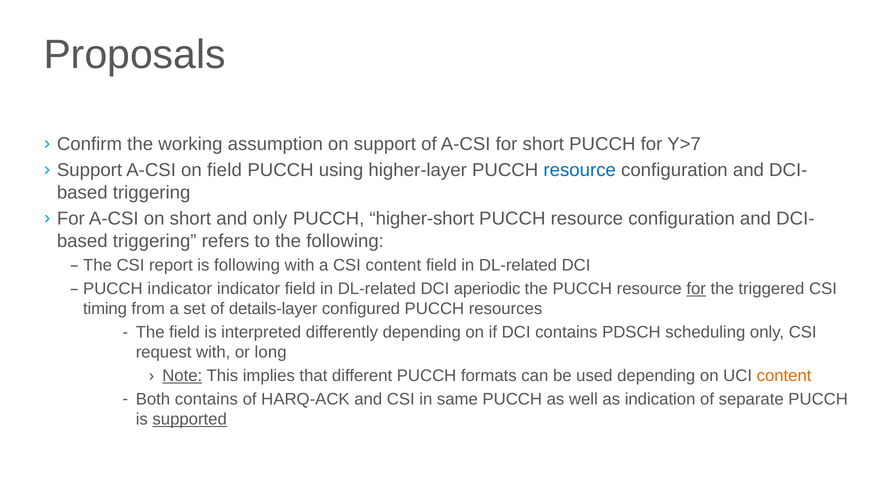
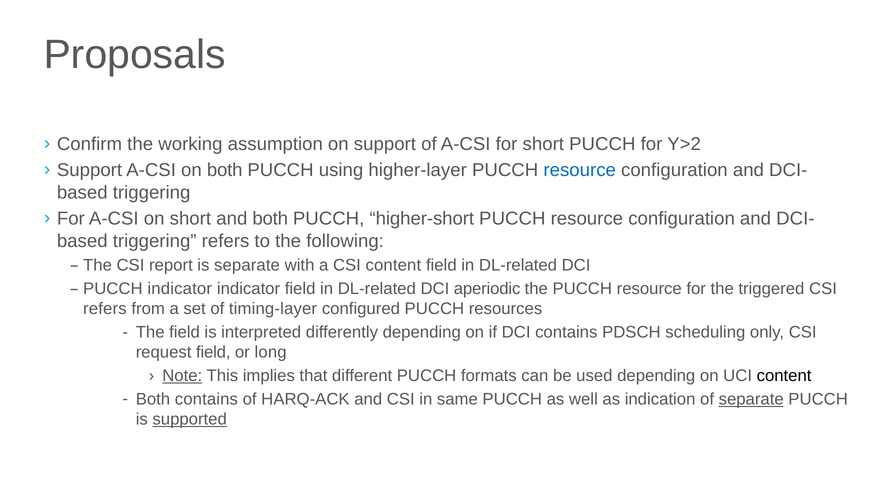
Y>7: Y>7 -> Y>2
on field: field -> both
and only: only -> both
is following: following -> separate
for at (696, 289) underline: present -> none
timing at (105, 309): timing -> refers
details-layer: details-layer -> timing-layer
request with: with -> field
content at (784, 376) colour: orange -> black
separate at (751, 399) underline: none -> present
